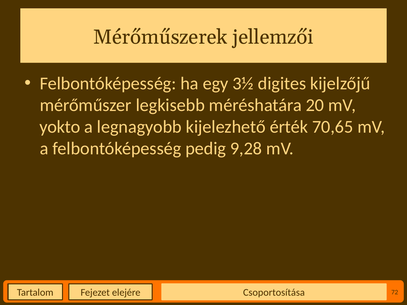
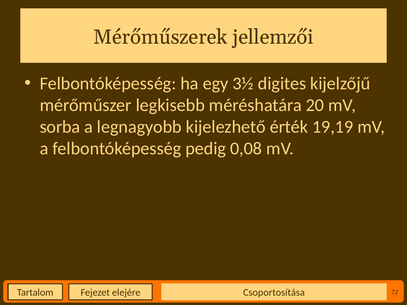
yokto: yokto -> sorba
70,65: 70,65 -> 19,19
9,28: 9,28 -> 0,08
